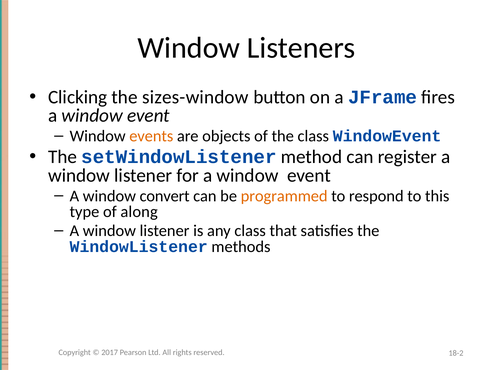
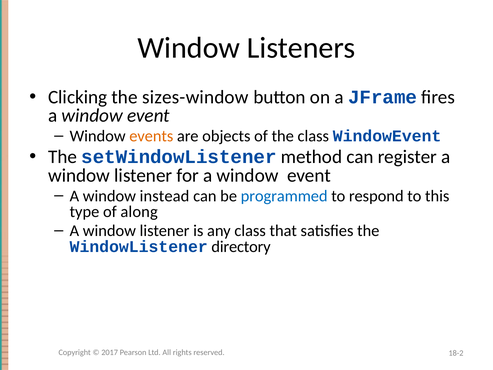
convert: convert -> instead
programmed colour: orange -> blue
methods: methods -> directory
